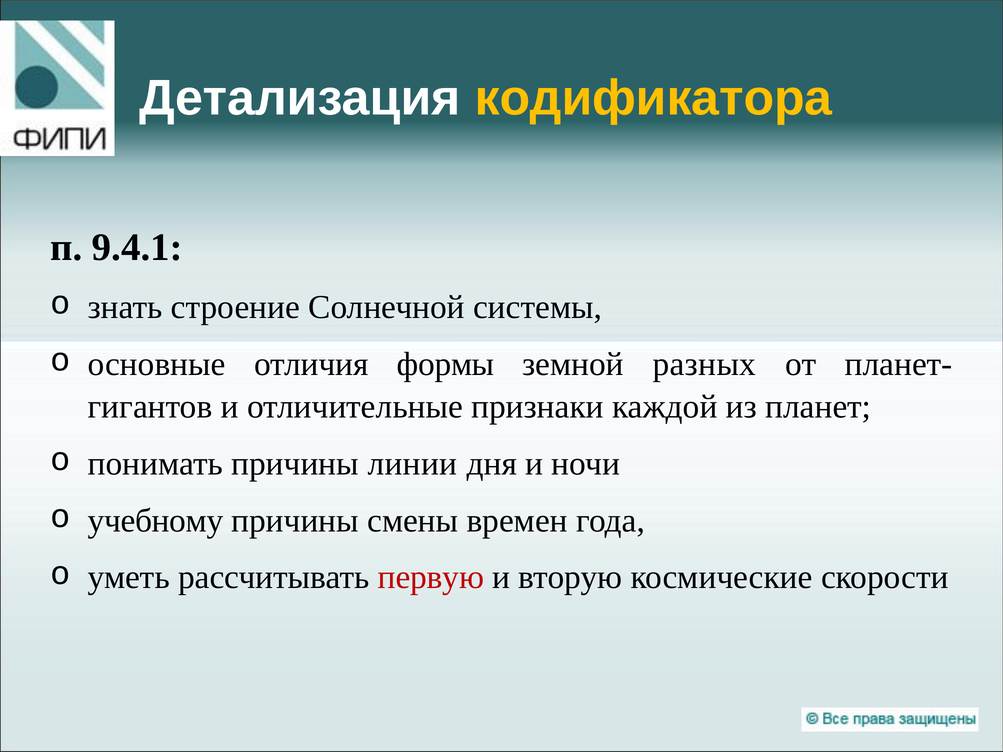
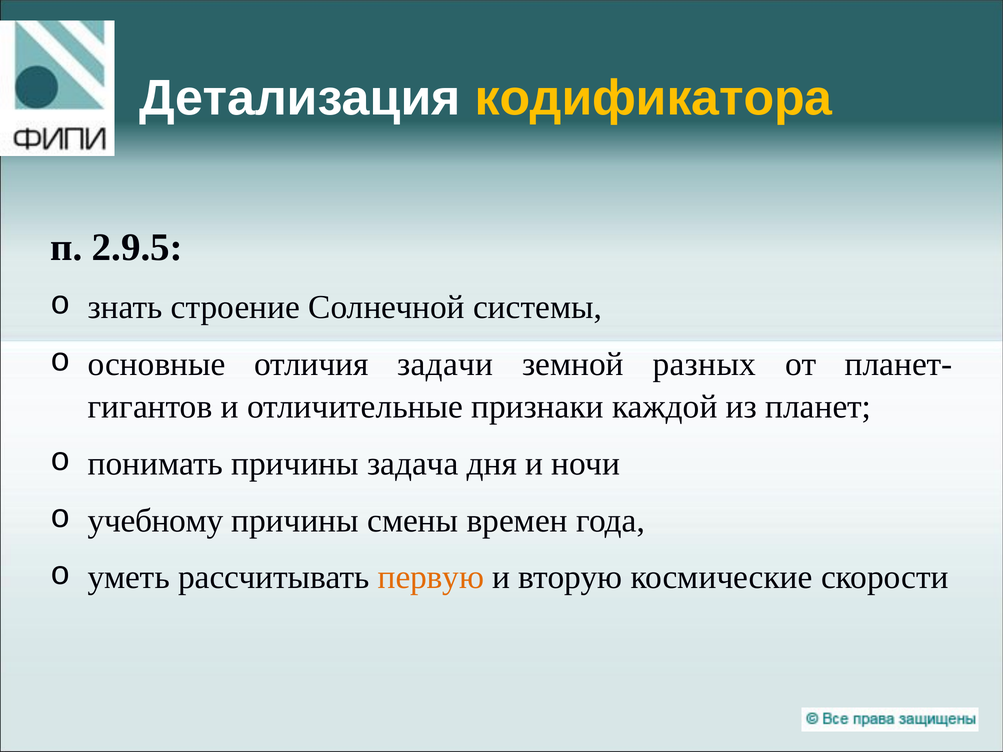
9.4.1: 9.4.1 -> 2.9.5
формы: формы -> задачи
линии: линии -> задача
первую colour: red -> orange
